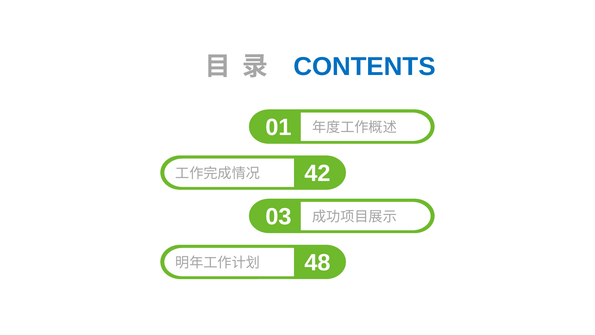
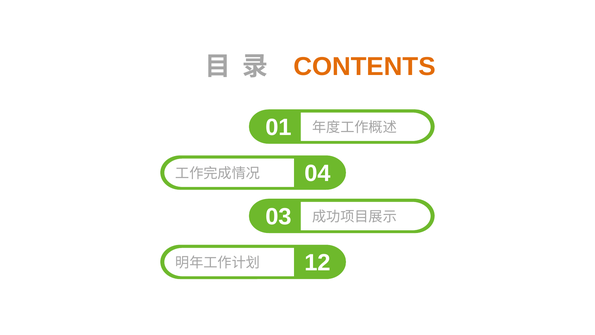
CONTENTS colour: blue -> orange
42: 42 -> 04
48: 48 -> 12
